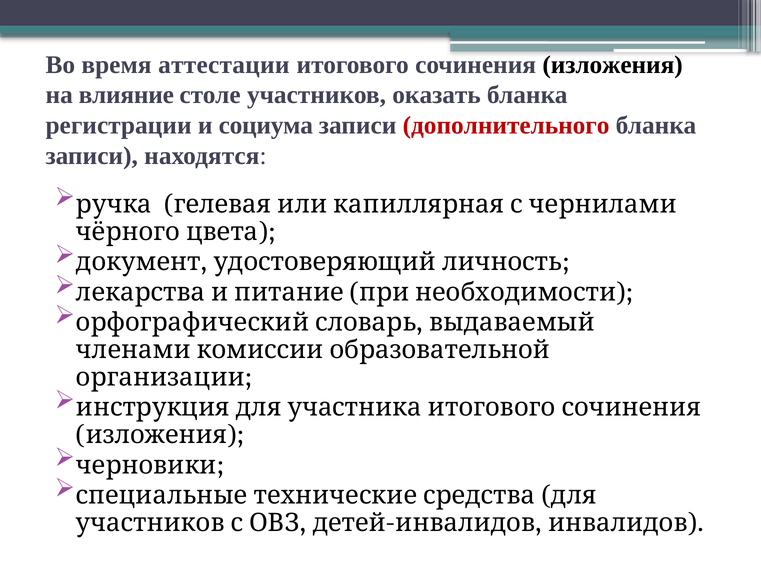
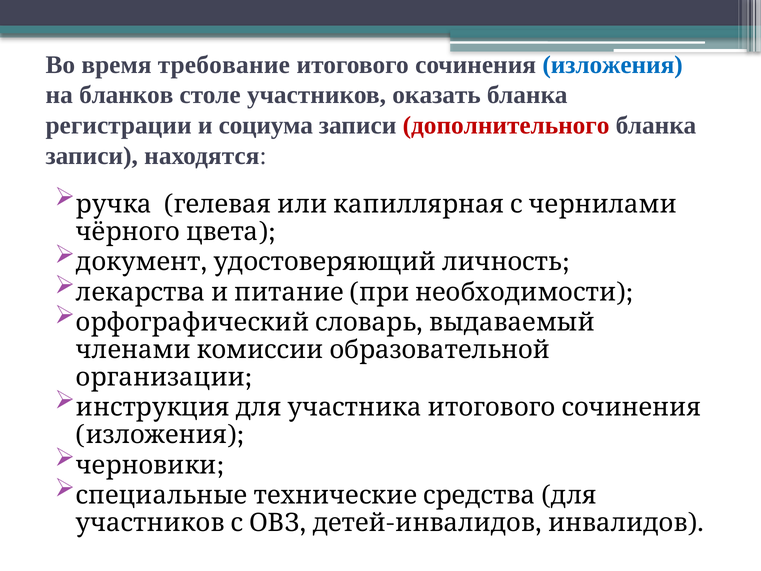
аттестации: аттестации -> требование
изложения at (613, 65) colour: black -> blue
влияние: влияние -> бланков
